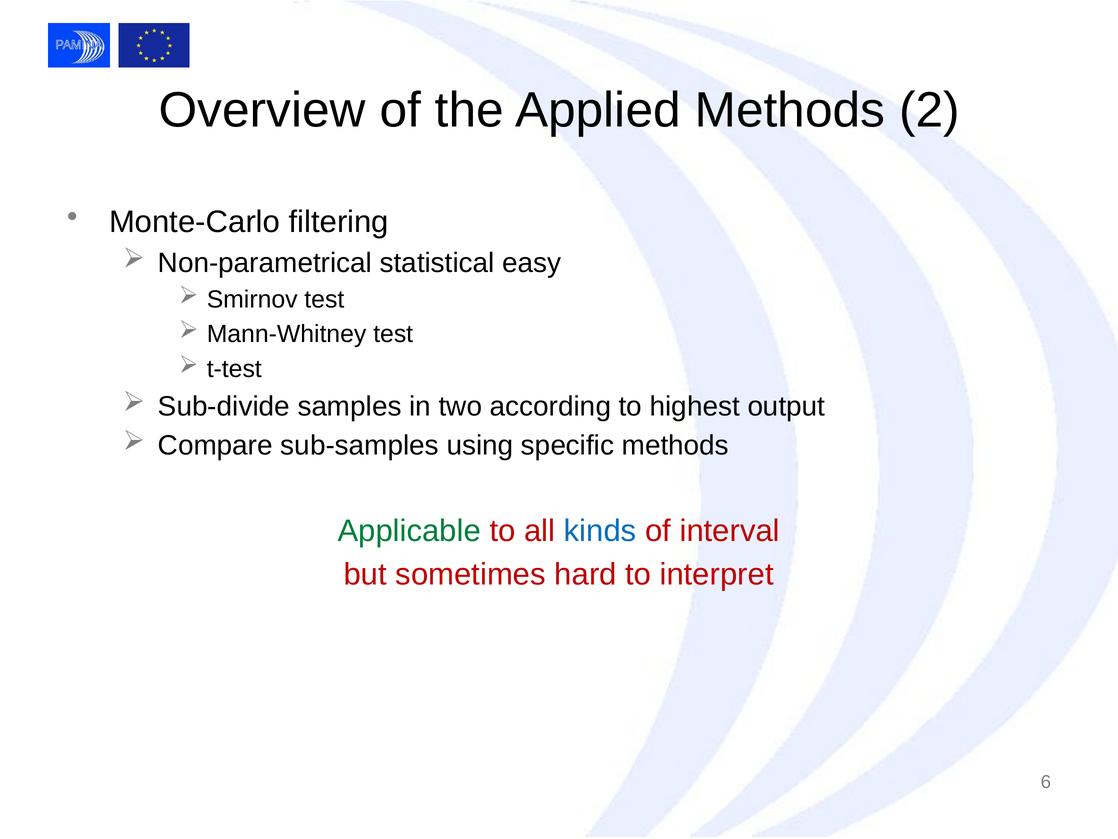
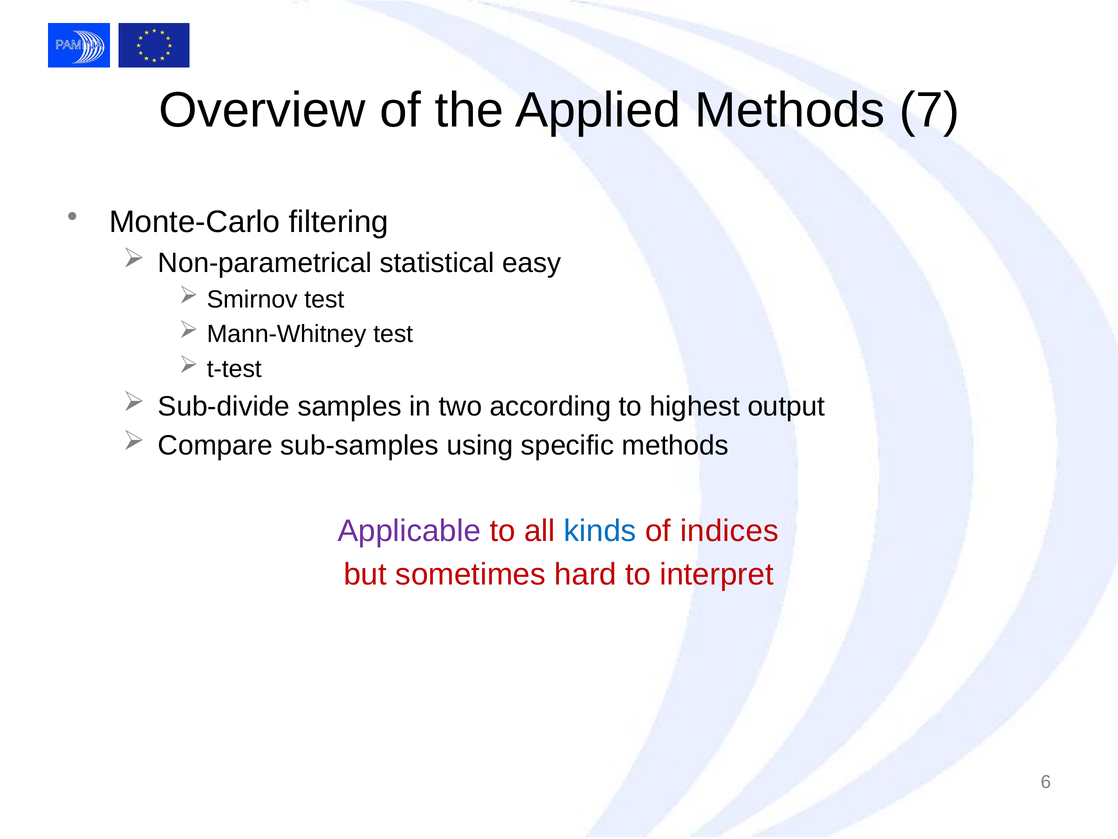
2: 2 -> 7
Applicable colour: green -> purple
interval: interval -> indices
